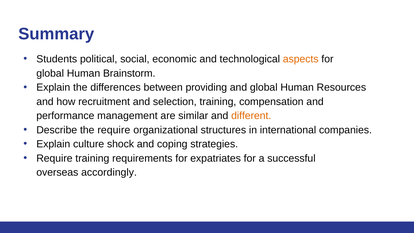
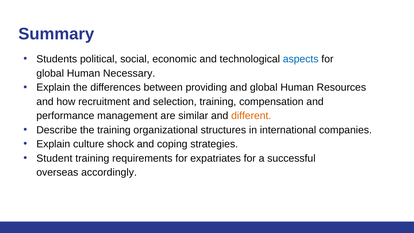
aspects colour: orange -> blue
Brainstorm: Brainstorm -> Necessary
the require: require -> training
Require at (54, 158): Require -> Student
